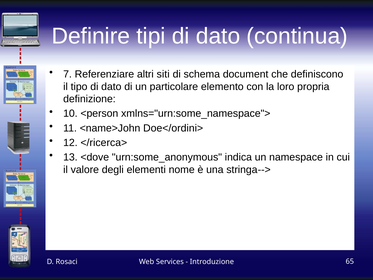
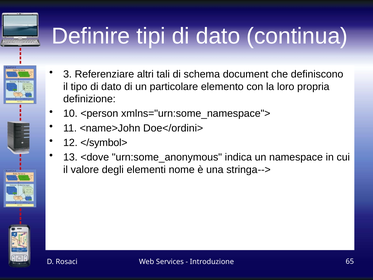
7: 7 -> 3
siti: siti -> tali
</ricerca>: </ricerca> -> </symbol>
